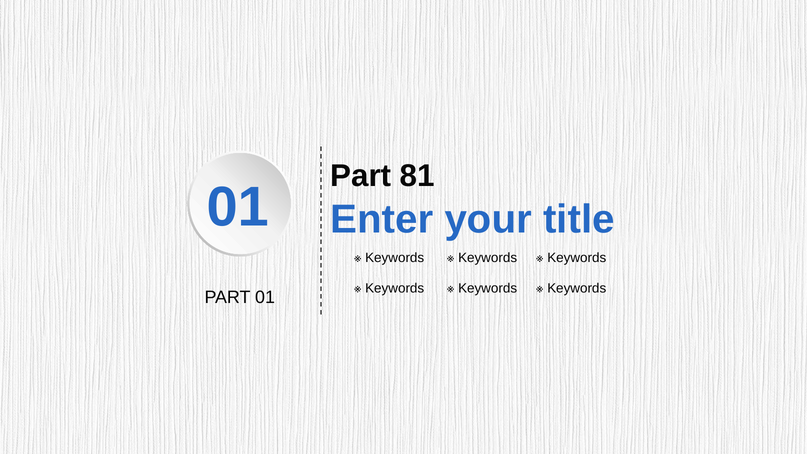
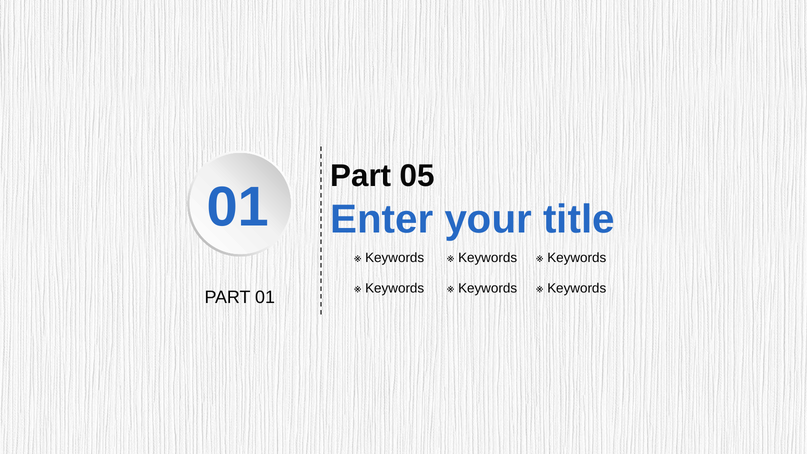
81: 81 -> 05
